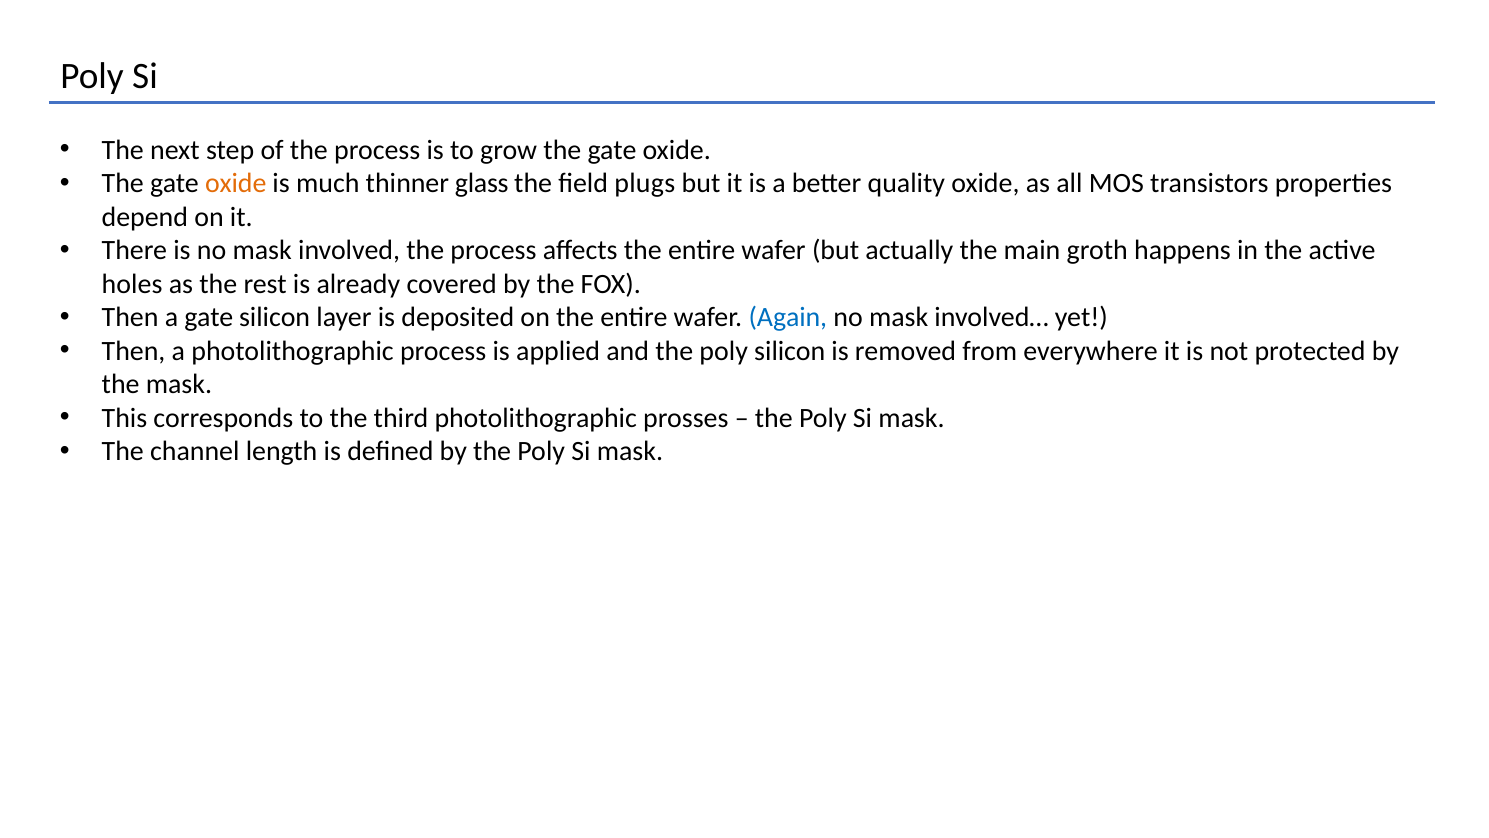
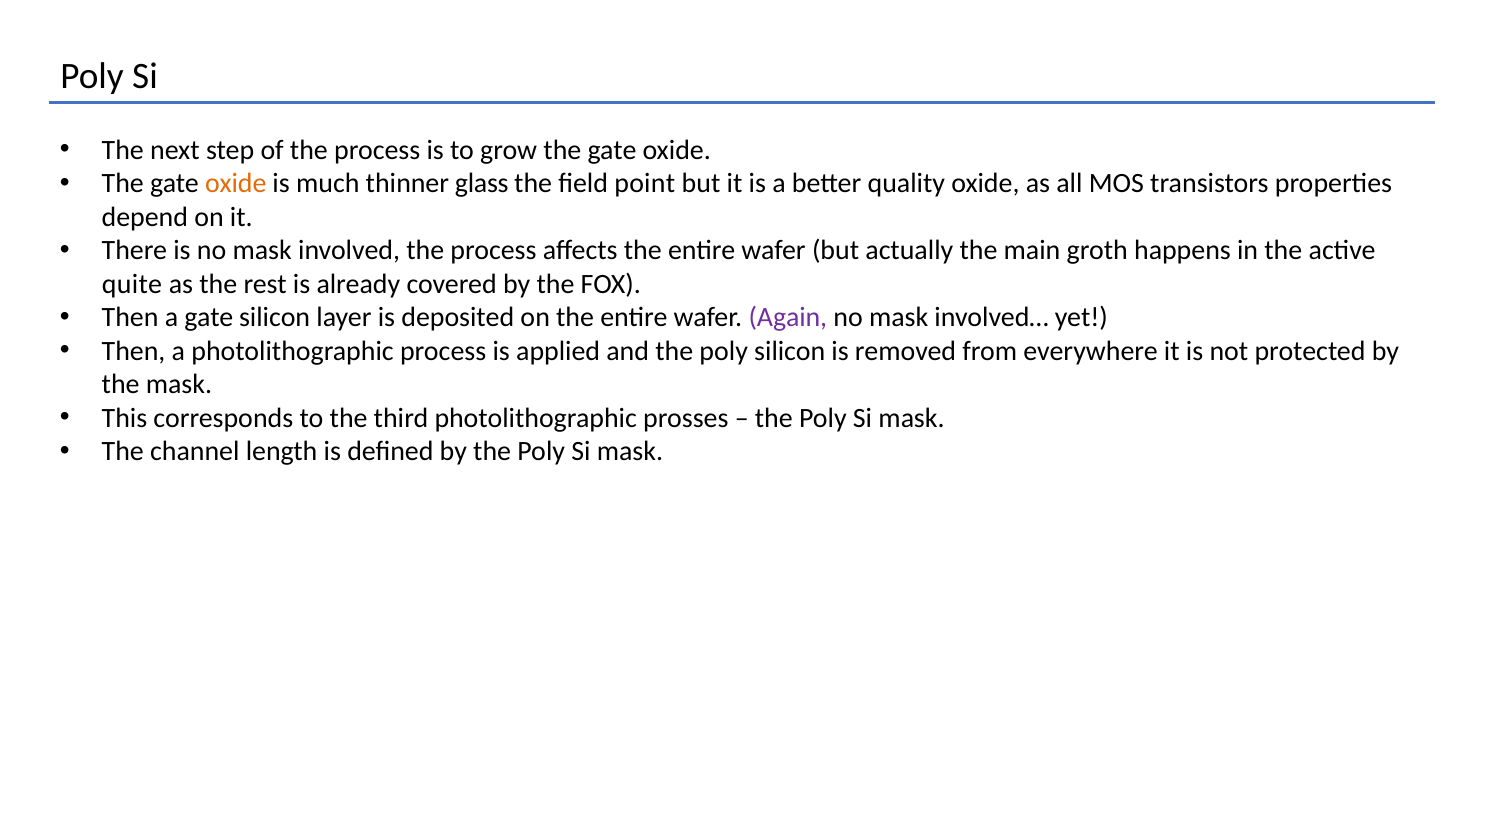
plugs: plugs -> point
holes: holes -> quite
Again colour: blue -> purple
